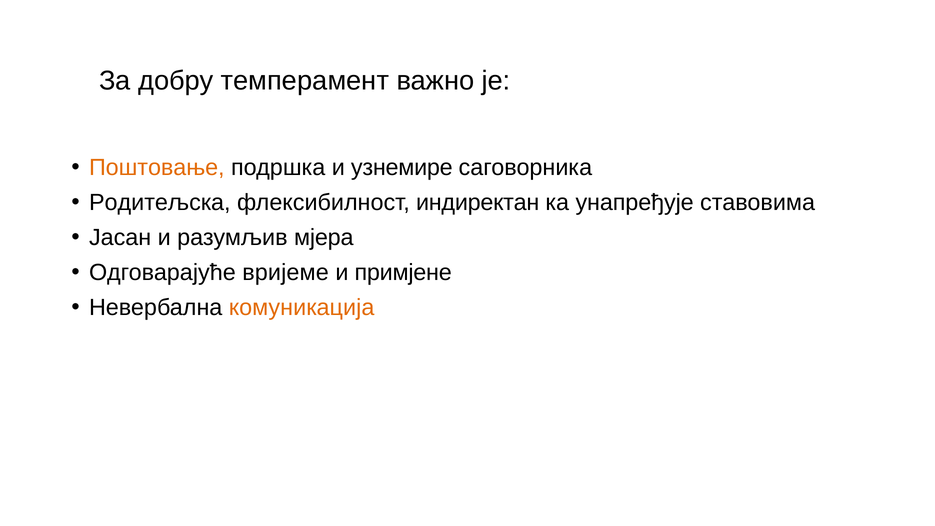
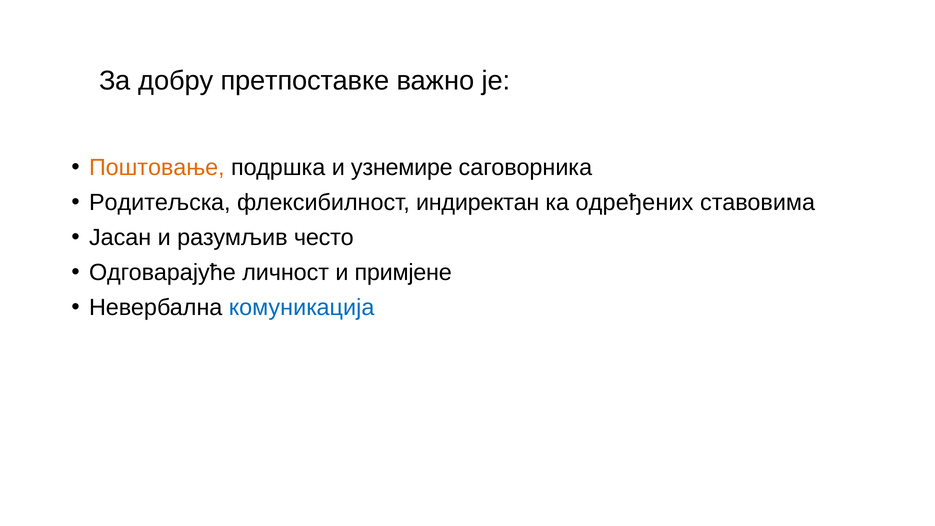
темперамент: темперамент -> претпоставке
унапређује: унапређује -> одређених
мјера: мјера -> често
вријеме: вријеме -> личност
комуникација colour: orange -> blue
